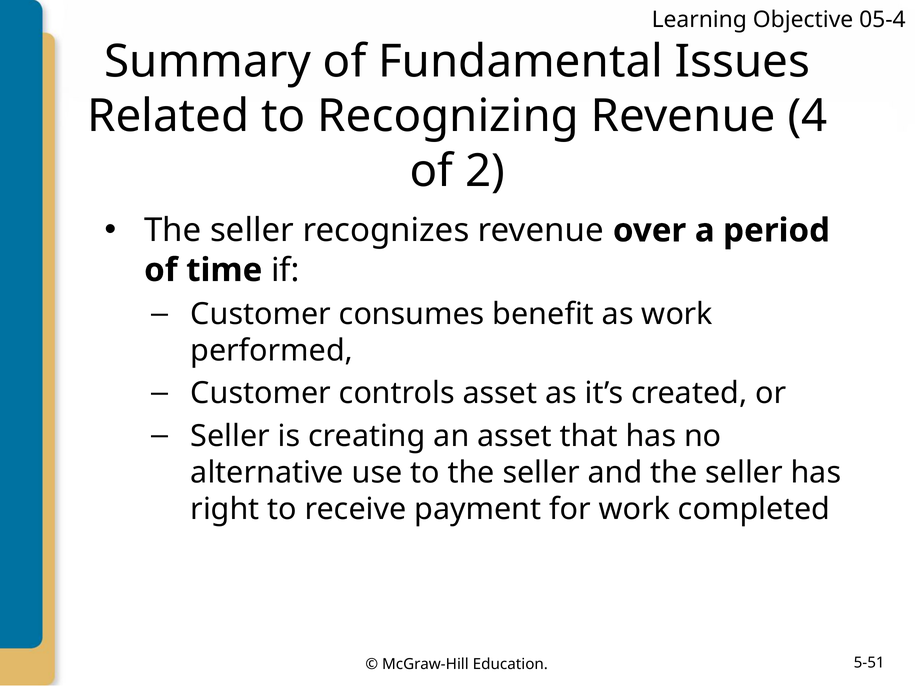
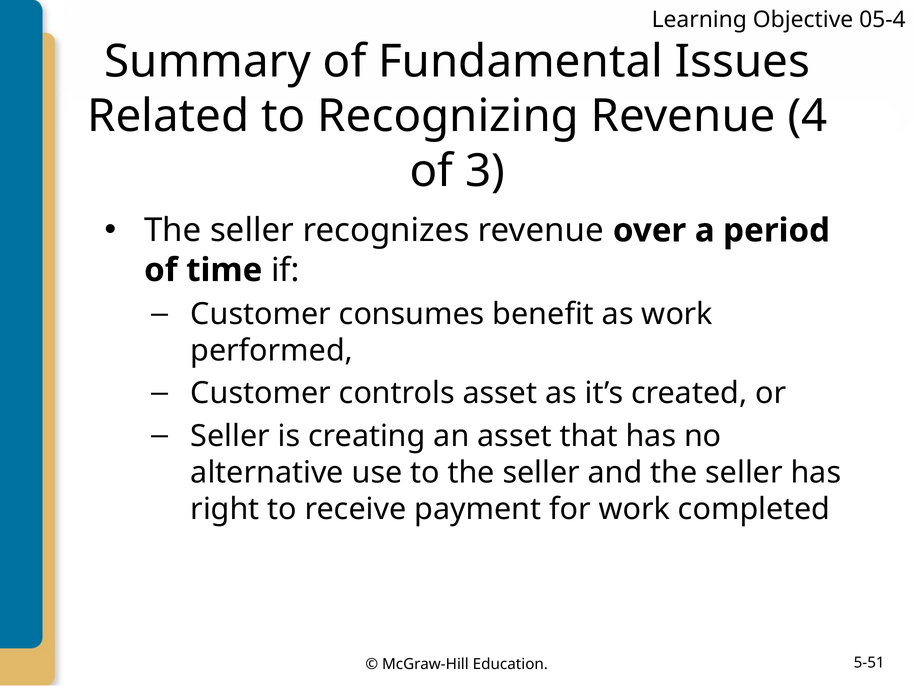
2: 2 -> 3
